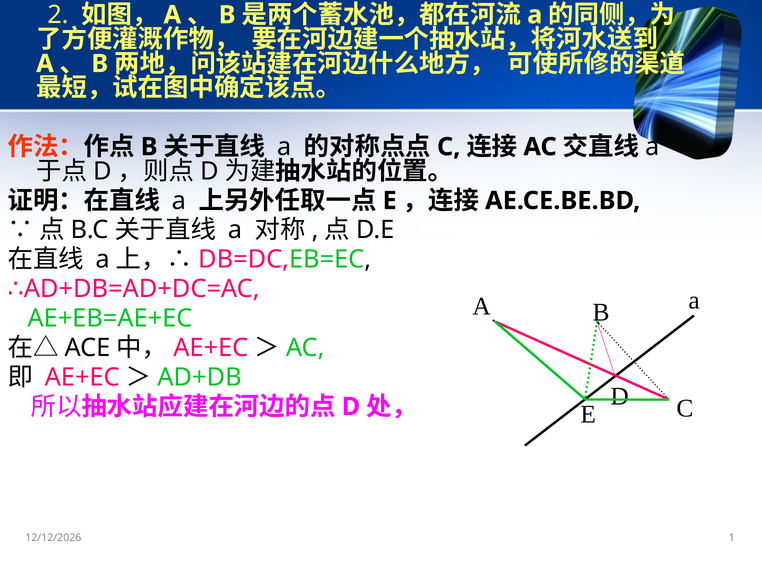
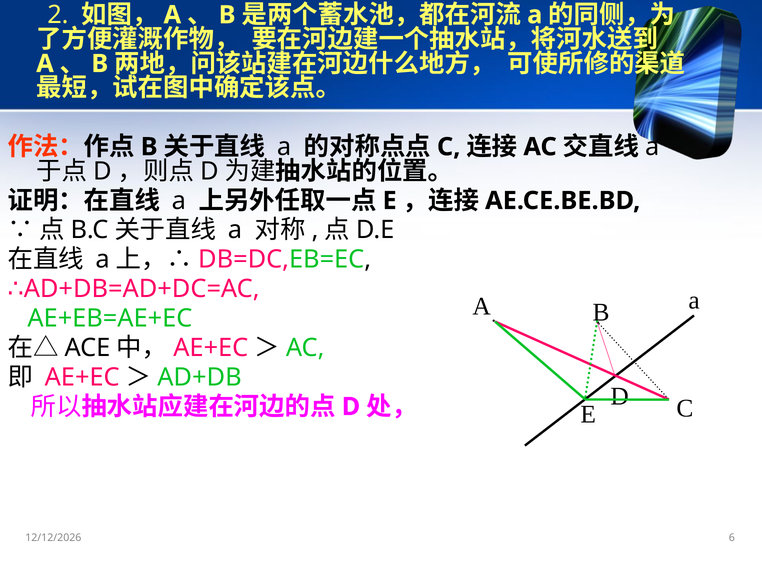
1: 1 -> 6
